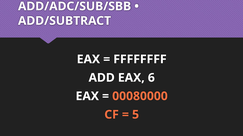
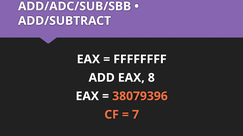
6: 6 -> 8
00080000: 00080000 -> 38079396
5: 5 -> 7
